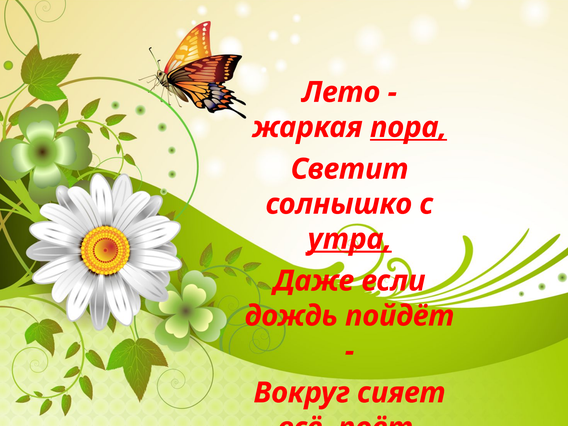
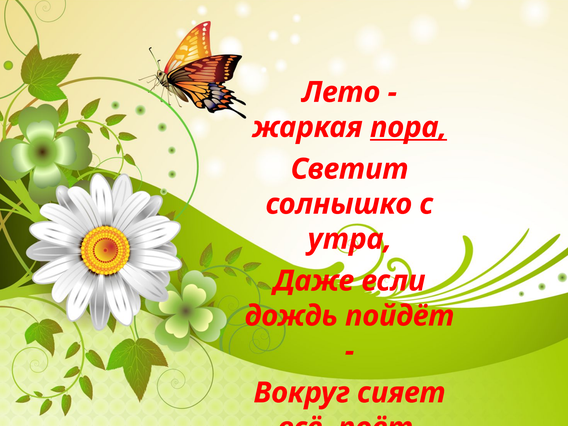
утра underline: present -> none
